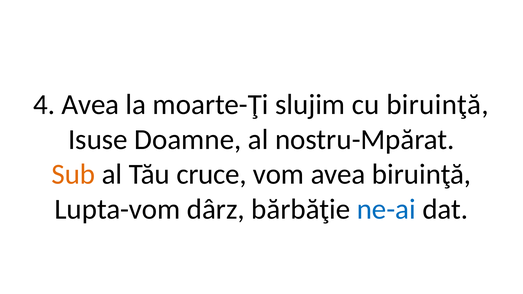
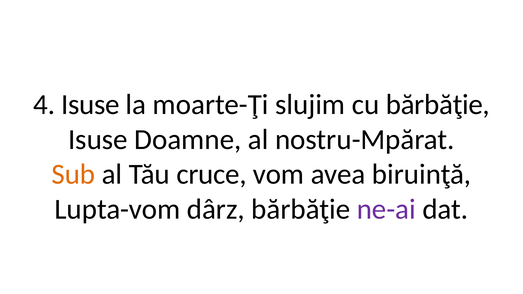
4 Avea: Avea -> Isuse
cu biruinţă: biruinţă -> bărbăţie
ne-ai colour: blue -> purple
